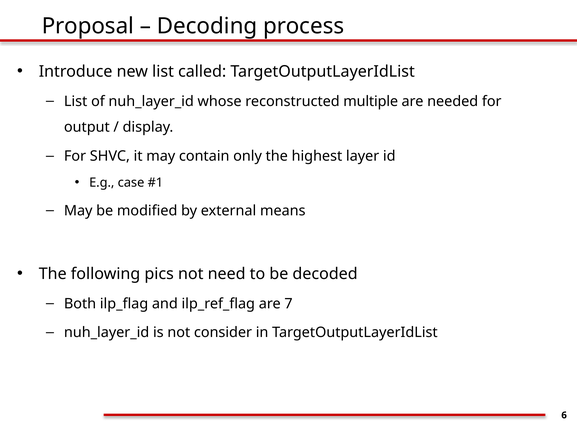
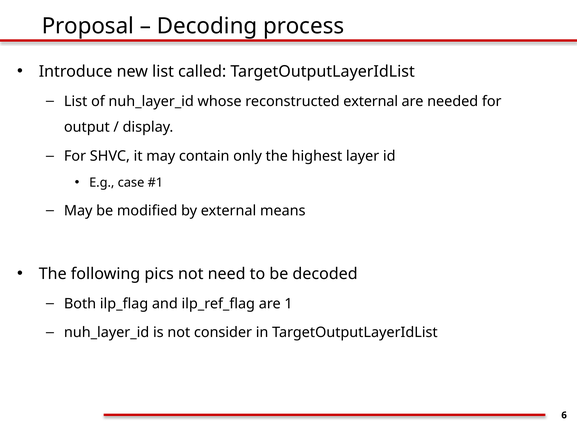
reconstructed multiple: multiple -> external
7: 7 -> 1
